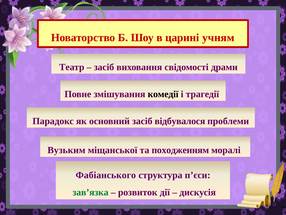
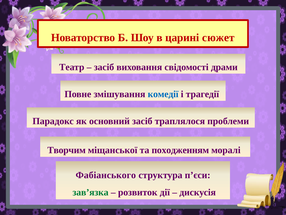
учням: учням -> сюжет
комедії colour: black -> blue
відбувалося: відбувалося -> траплялося
Вузьким: Вузьким -> Творчим
